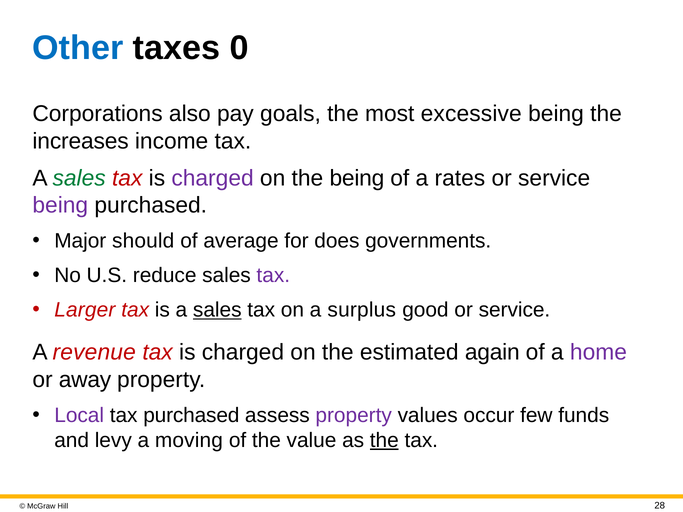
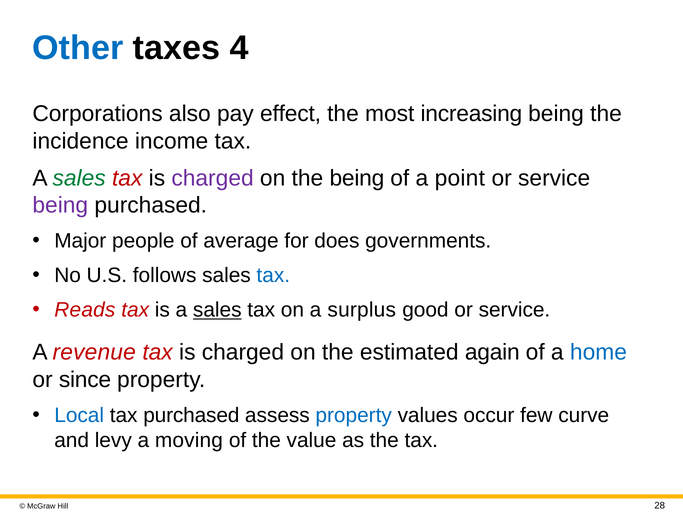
0: 0 -> 4
goals: goals -> effect
excessive: excessive -> increasing
increases: increases -> incidence
rates: rates -> point
should: should -> people
reduce: reduce -> follows
tax at (273, 276) colour: purple -> blue
Larger: Larger -> Reads
home colour: purple -> blue
away: away -> since
Local colour: purple -> blue
property at (354, 415) colour: purple -> blue
funds: funds -> curve
the at (384, 441) underline: present -> none
